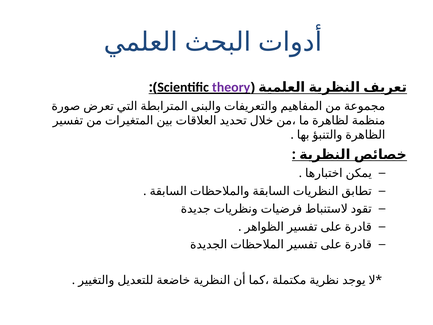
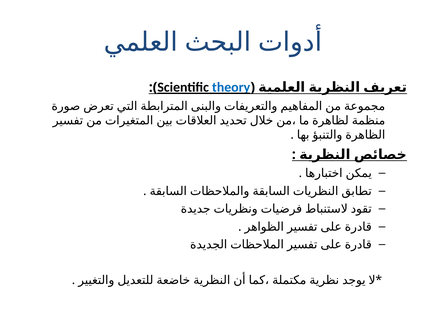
theory colour: purple -> blue
